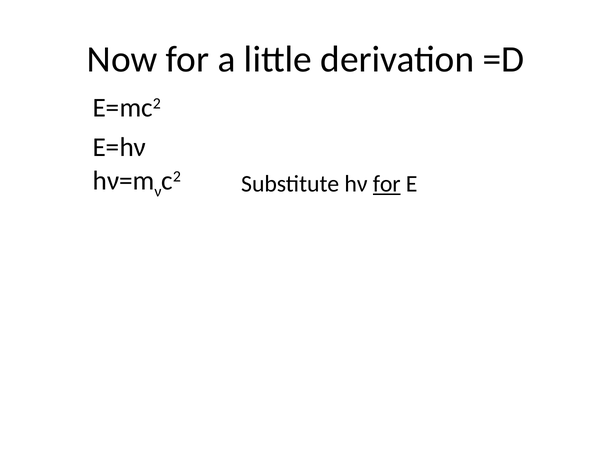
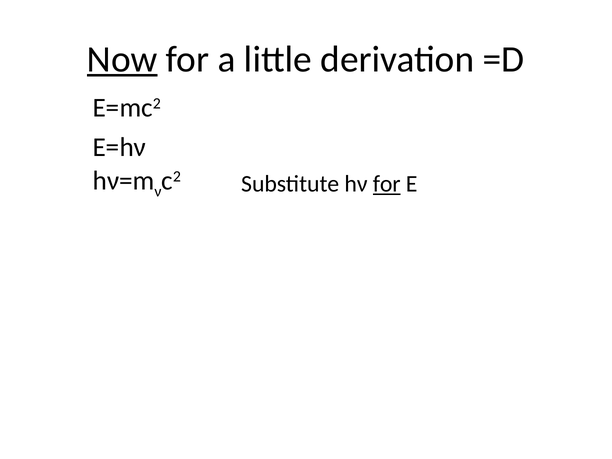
Now underline: none -> present
